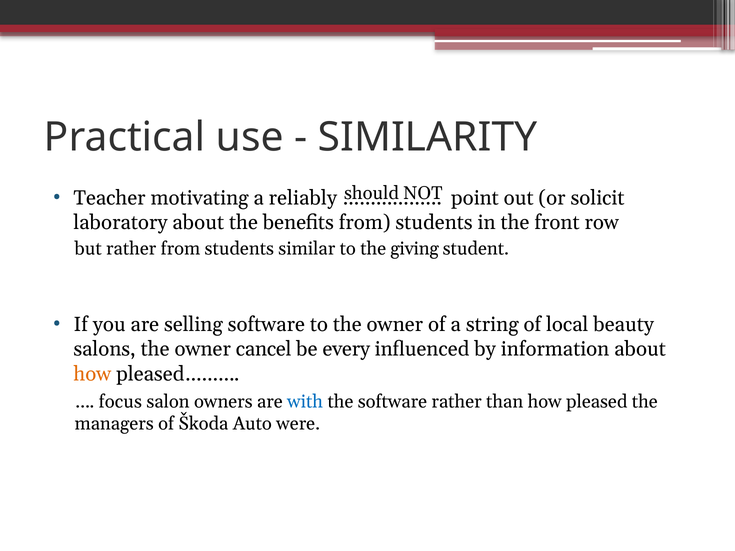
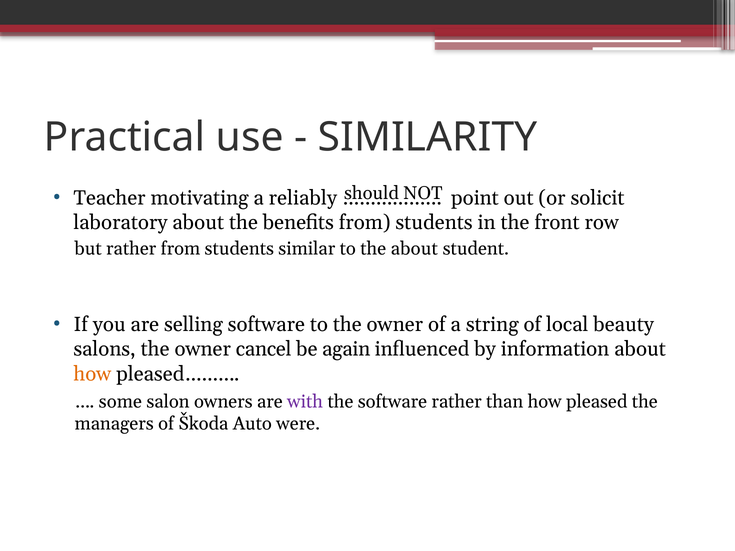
the giving: giving -> about
every: every -> again
focus: focus -> some
with colour: blue -> purple
